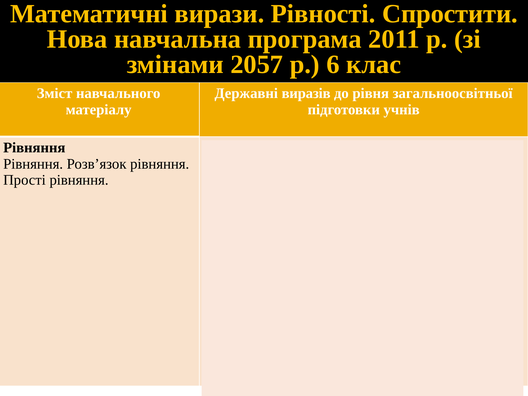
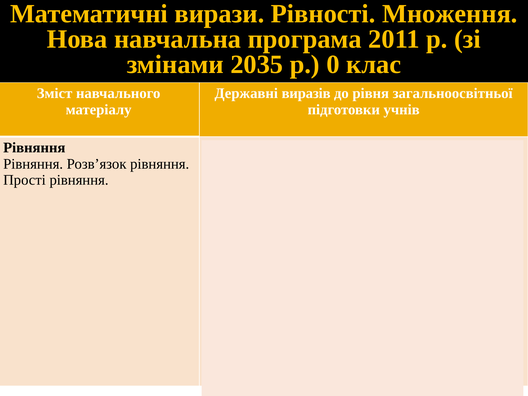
Спростити: Спростити -> Множення
2057: 2057 -> 2035
6: 6 -> 0
